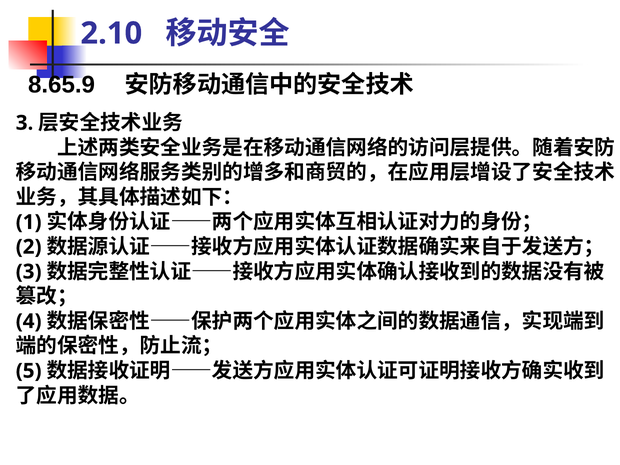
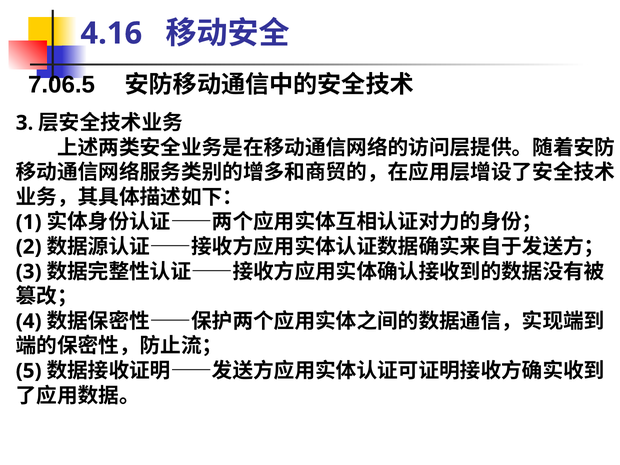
2.10: 2.10 -> 4.16
8.65.9: 8.65.9 -> 7.06.5
